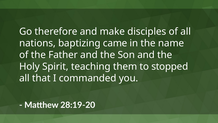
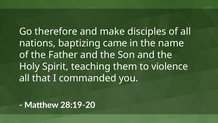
stopped: stopped -> violence
